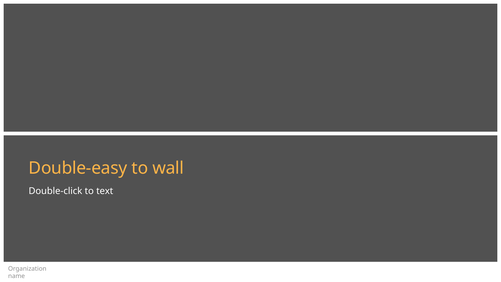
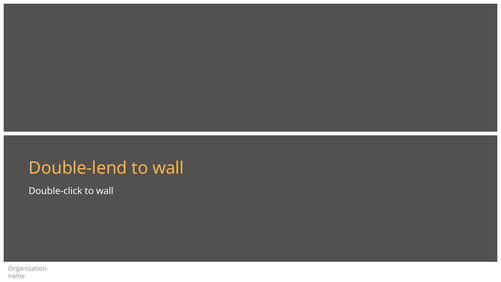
Double-easy: Double-easy -> Double-lend
Double-click to text: text -> wall
